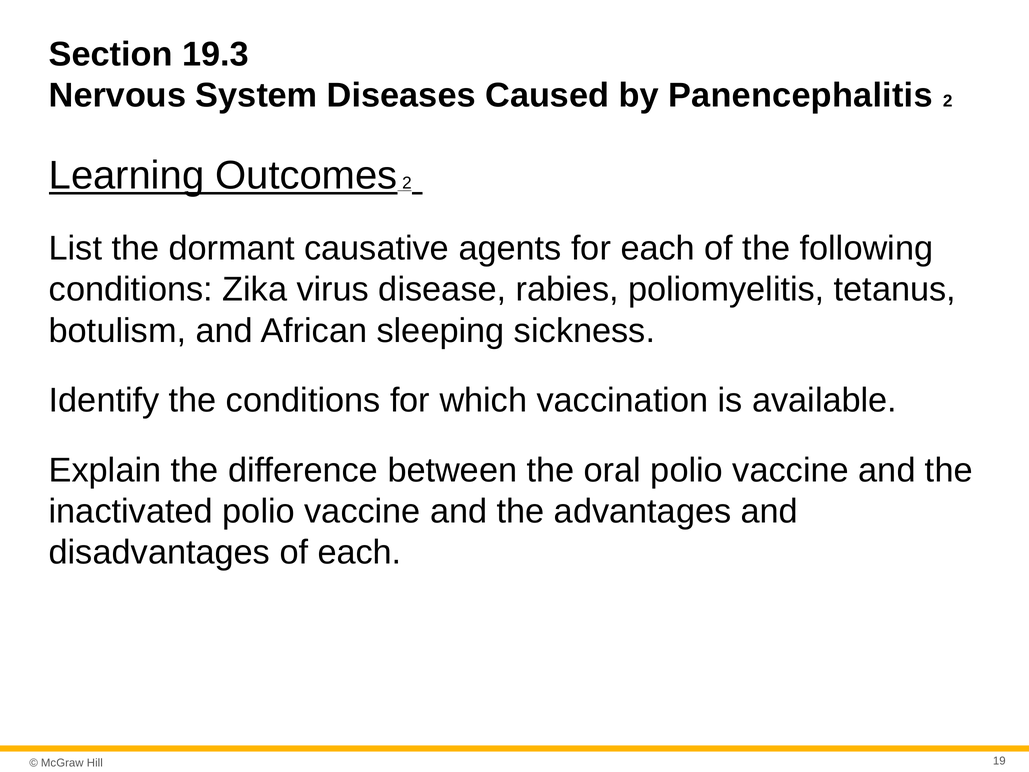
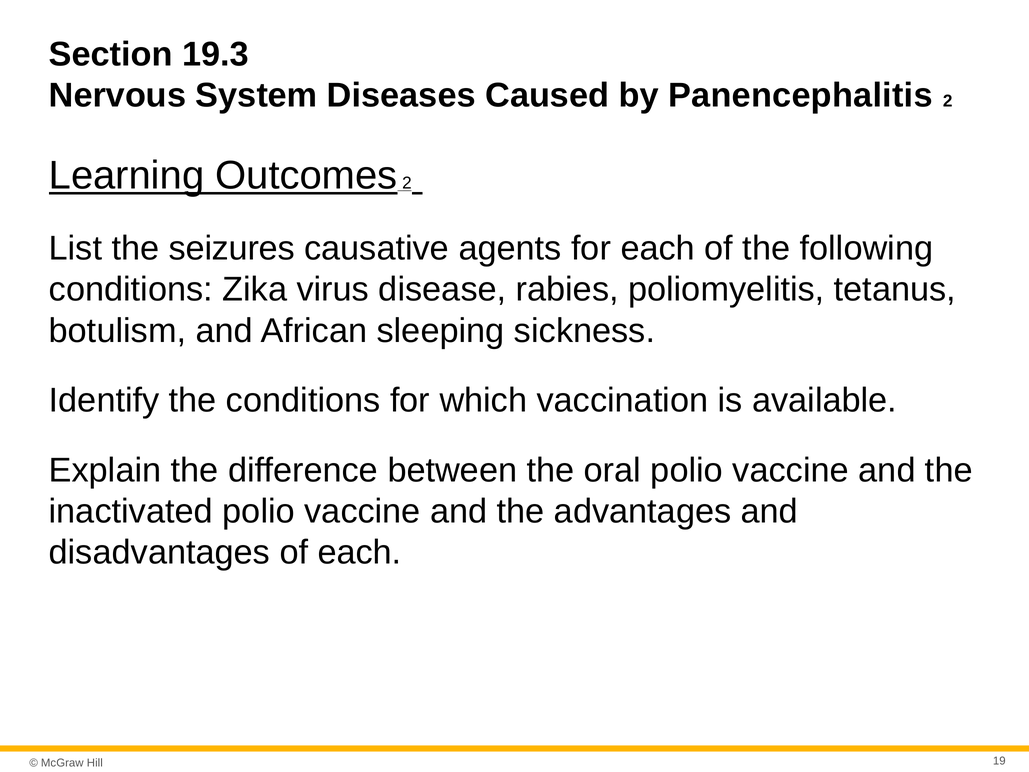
dormant: dormant -> seizures
